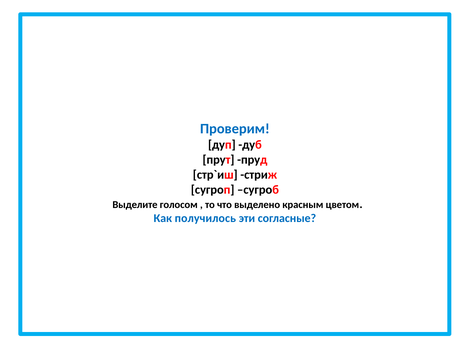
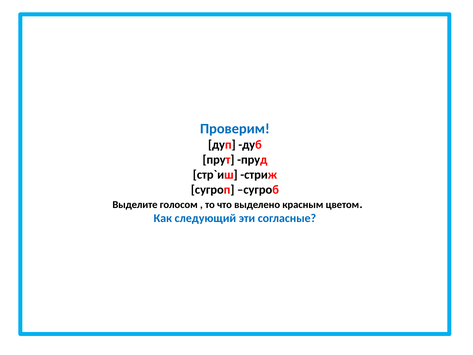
получилось: получилось -> следующий
